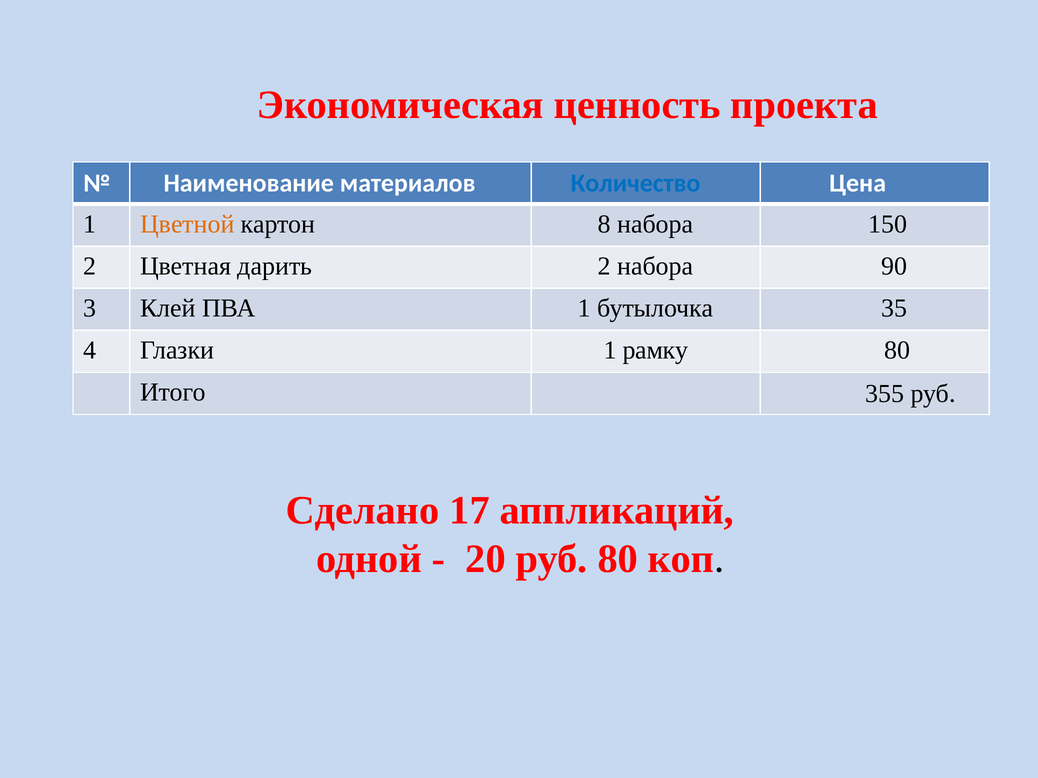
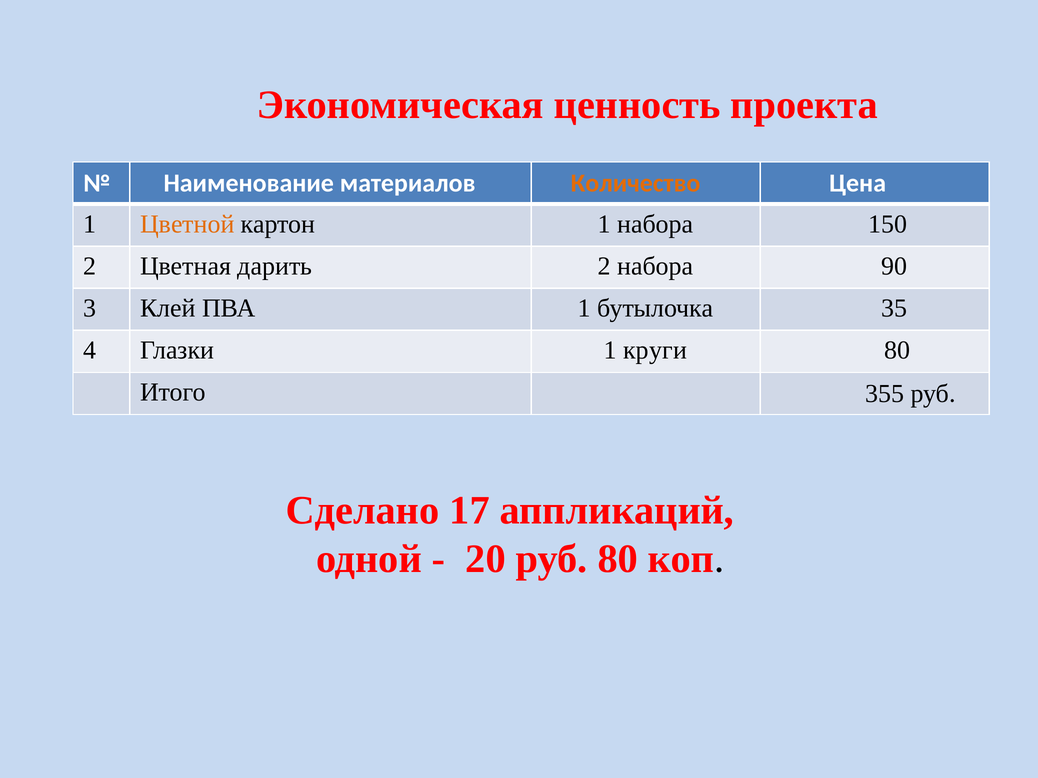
Количество colour: blue -> orange
картон 8: 8 -> 1
рамку: рамку -> круги
